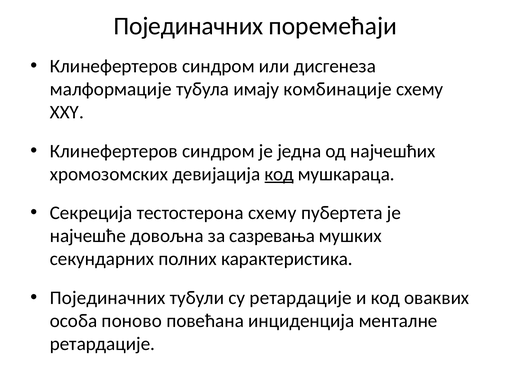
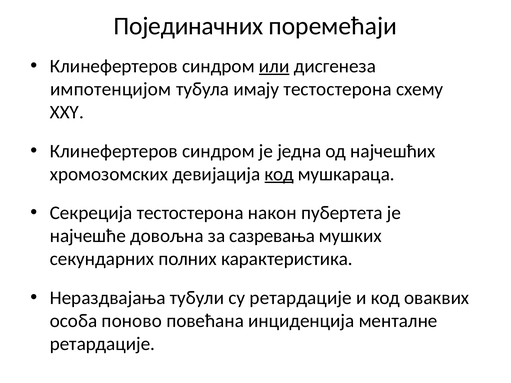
или underline: none -> present
малформације: малформације -> импотенцијом
имају комбинације: комбинације -> тестостерона
тестостерона схему: схему -> након
Појединачних at (108, 298): Појединачних -> Нераздвајања
